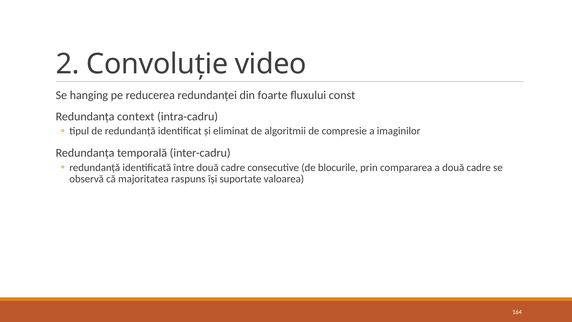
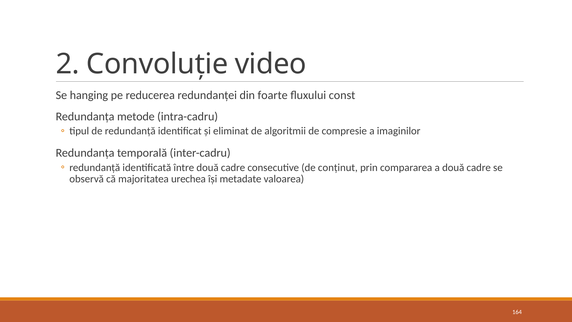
context: context -> metode
blocurile: blocurile -> conținut
raspuns: raspuns -> urechea
suportate: suportate -> metadate
